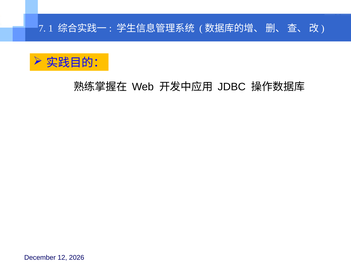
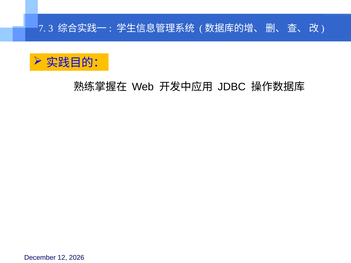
1: 1 -> 3
